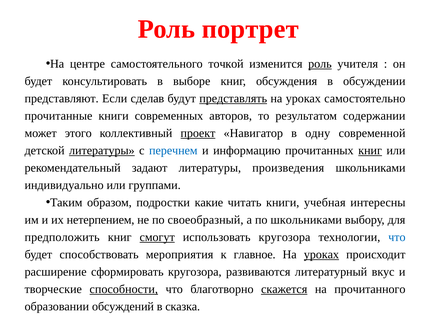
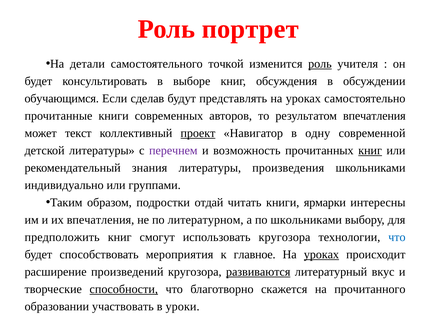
центре: центре -> детали
представляют: представляют -> обучающимся
представлять underline: present -> none
результатом содержании: содержании -> впечатления
этого: этого -> текст
литературы at (102, 150) underline: present -> none
перечнем colour: blue -> purple
информацию: информацию -> возможность
задают: задают -> знания
какие: какие -> отдай
учебная: учебная -> ярмарки
их нетерпением: нетерпением -> впечатления
своеобразный: своеобразный -> литературном
смогут underline: present -> none
сформировать: сформировать -> произведений
развиваются underline: none -> present
скажется underline: present -> none
обсуждений: обсуждений -> участвовать
сказка: сказка -> уроки
